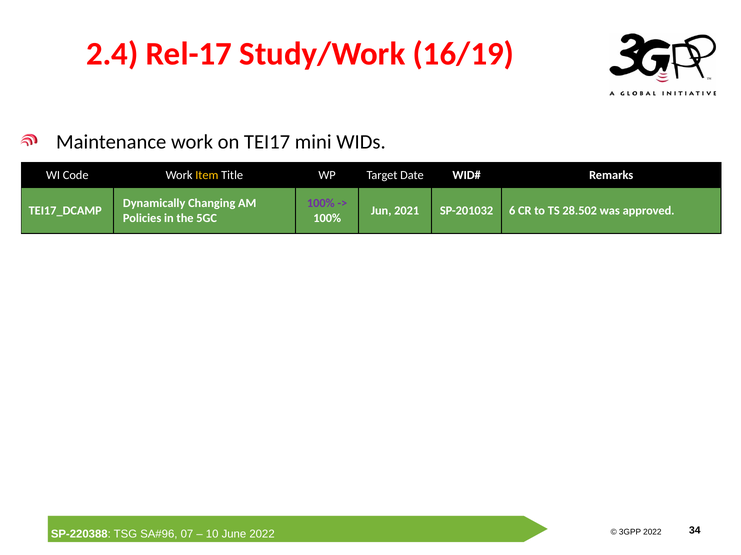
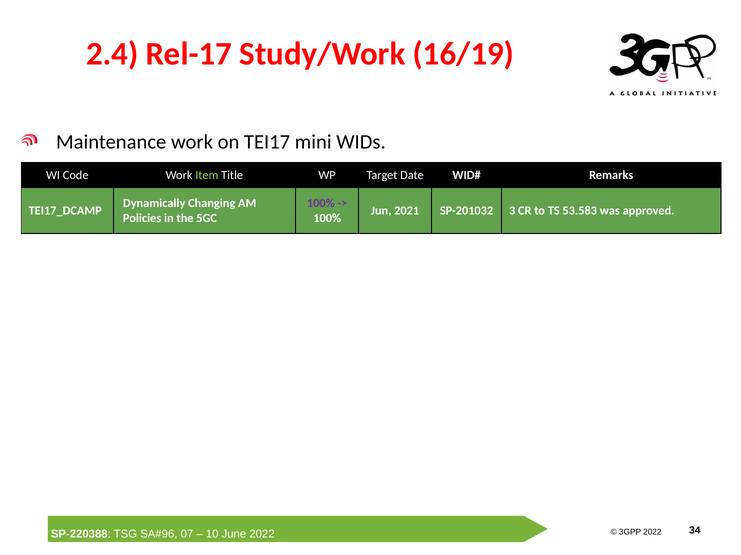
Item colour: yellow -> light green
6: 6 -> 3
28.502: 28.502 -> 53.583
